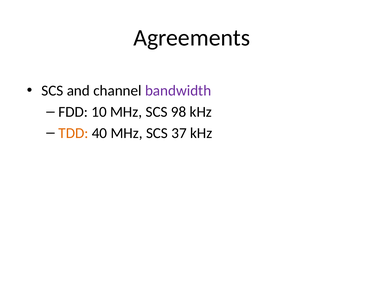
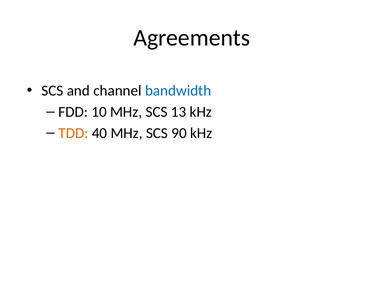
bandwidth colour: purple -> blue
98: 98 -> 13
37: 37 -> 90
